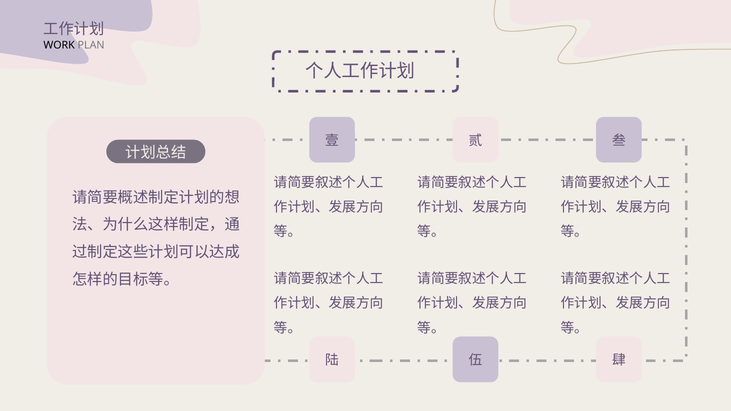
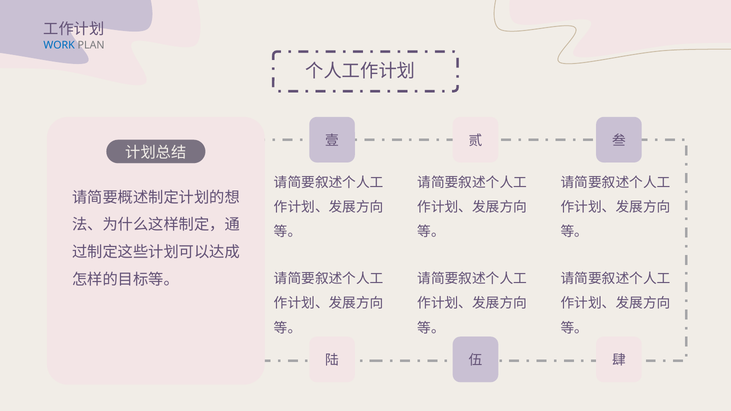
WORK colour: black -> blue
